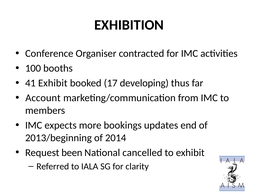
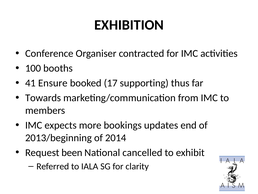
41 Exhibit: Exhibit -> Ensure
developing: developing -> supporting
Account: Account -> Towards
